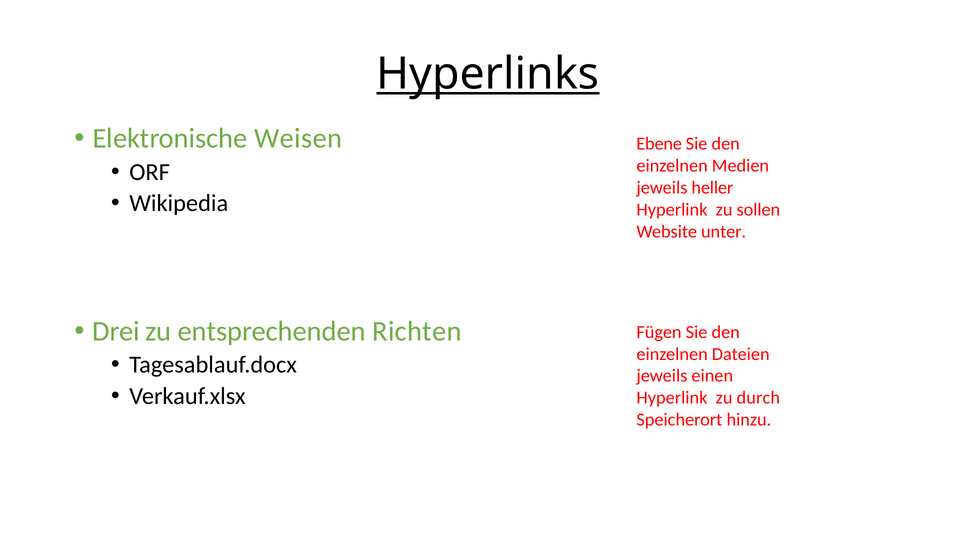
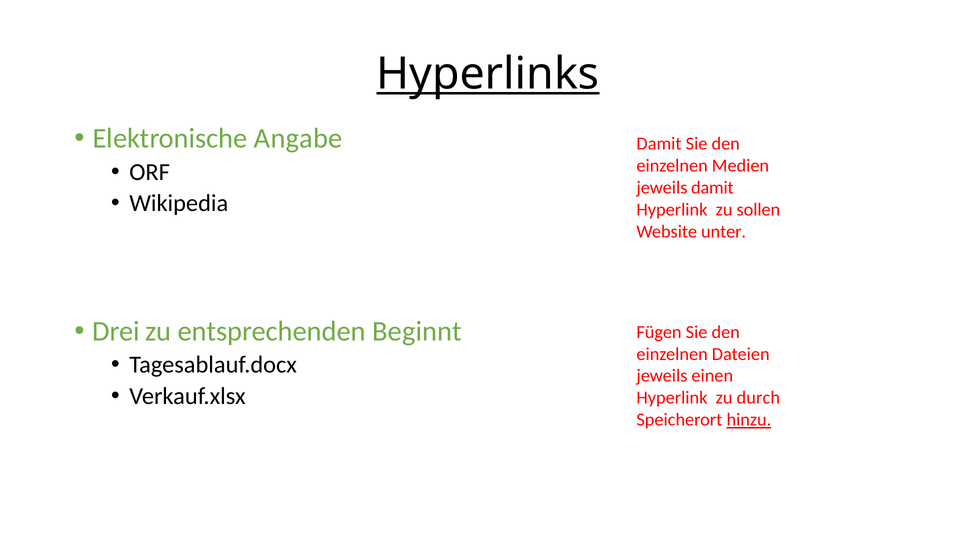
Weisen: Weisen -> Angabe
Ebene at (659, 144): Ebene -> Damit
jeweils heller: heller -> damit
Richten: Richten -> Beginnt
hinzu underline: none -> present
